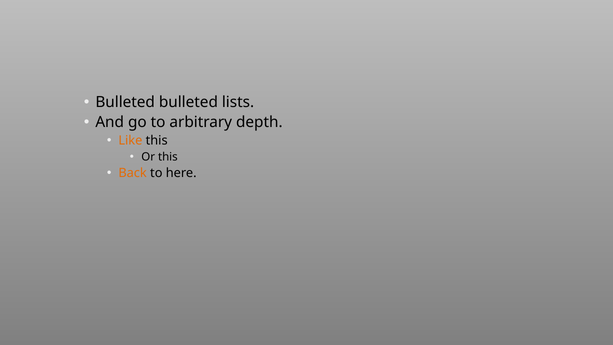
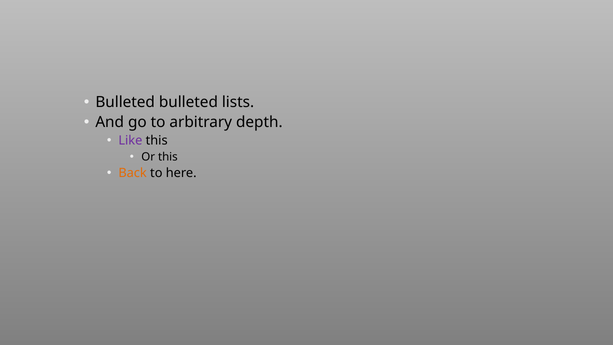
Like colour: orange -> purple
